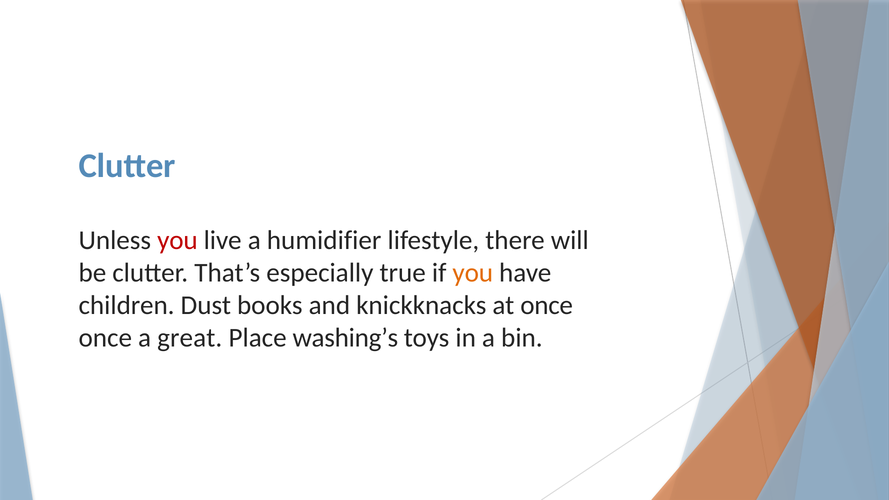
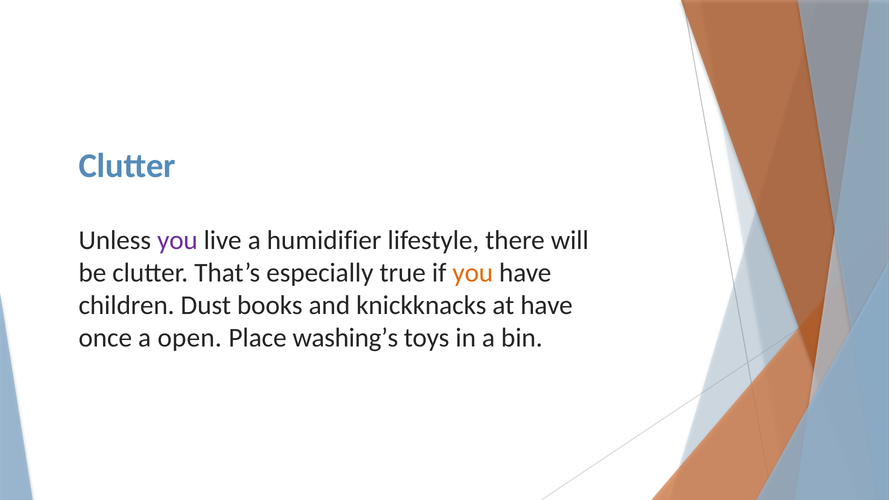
you at (177, 240) colour: red -> purple
at once: once -> have
great: great -> open
